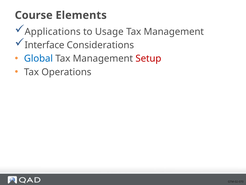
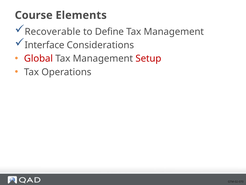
Applications: Applications -> Recoverable
Usage: Usage -> Define
Global colour: blue -> red
